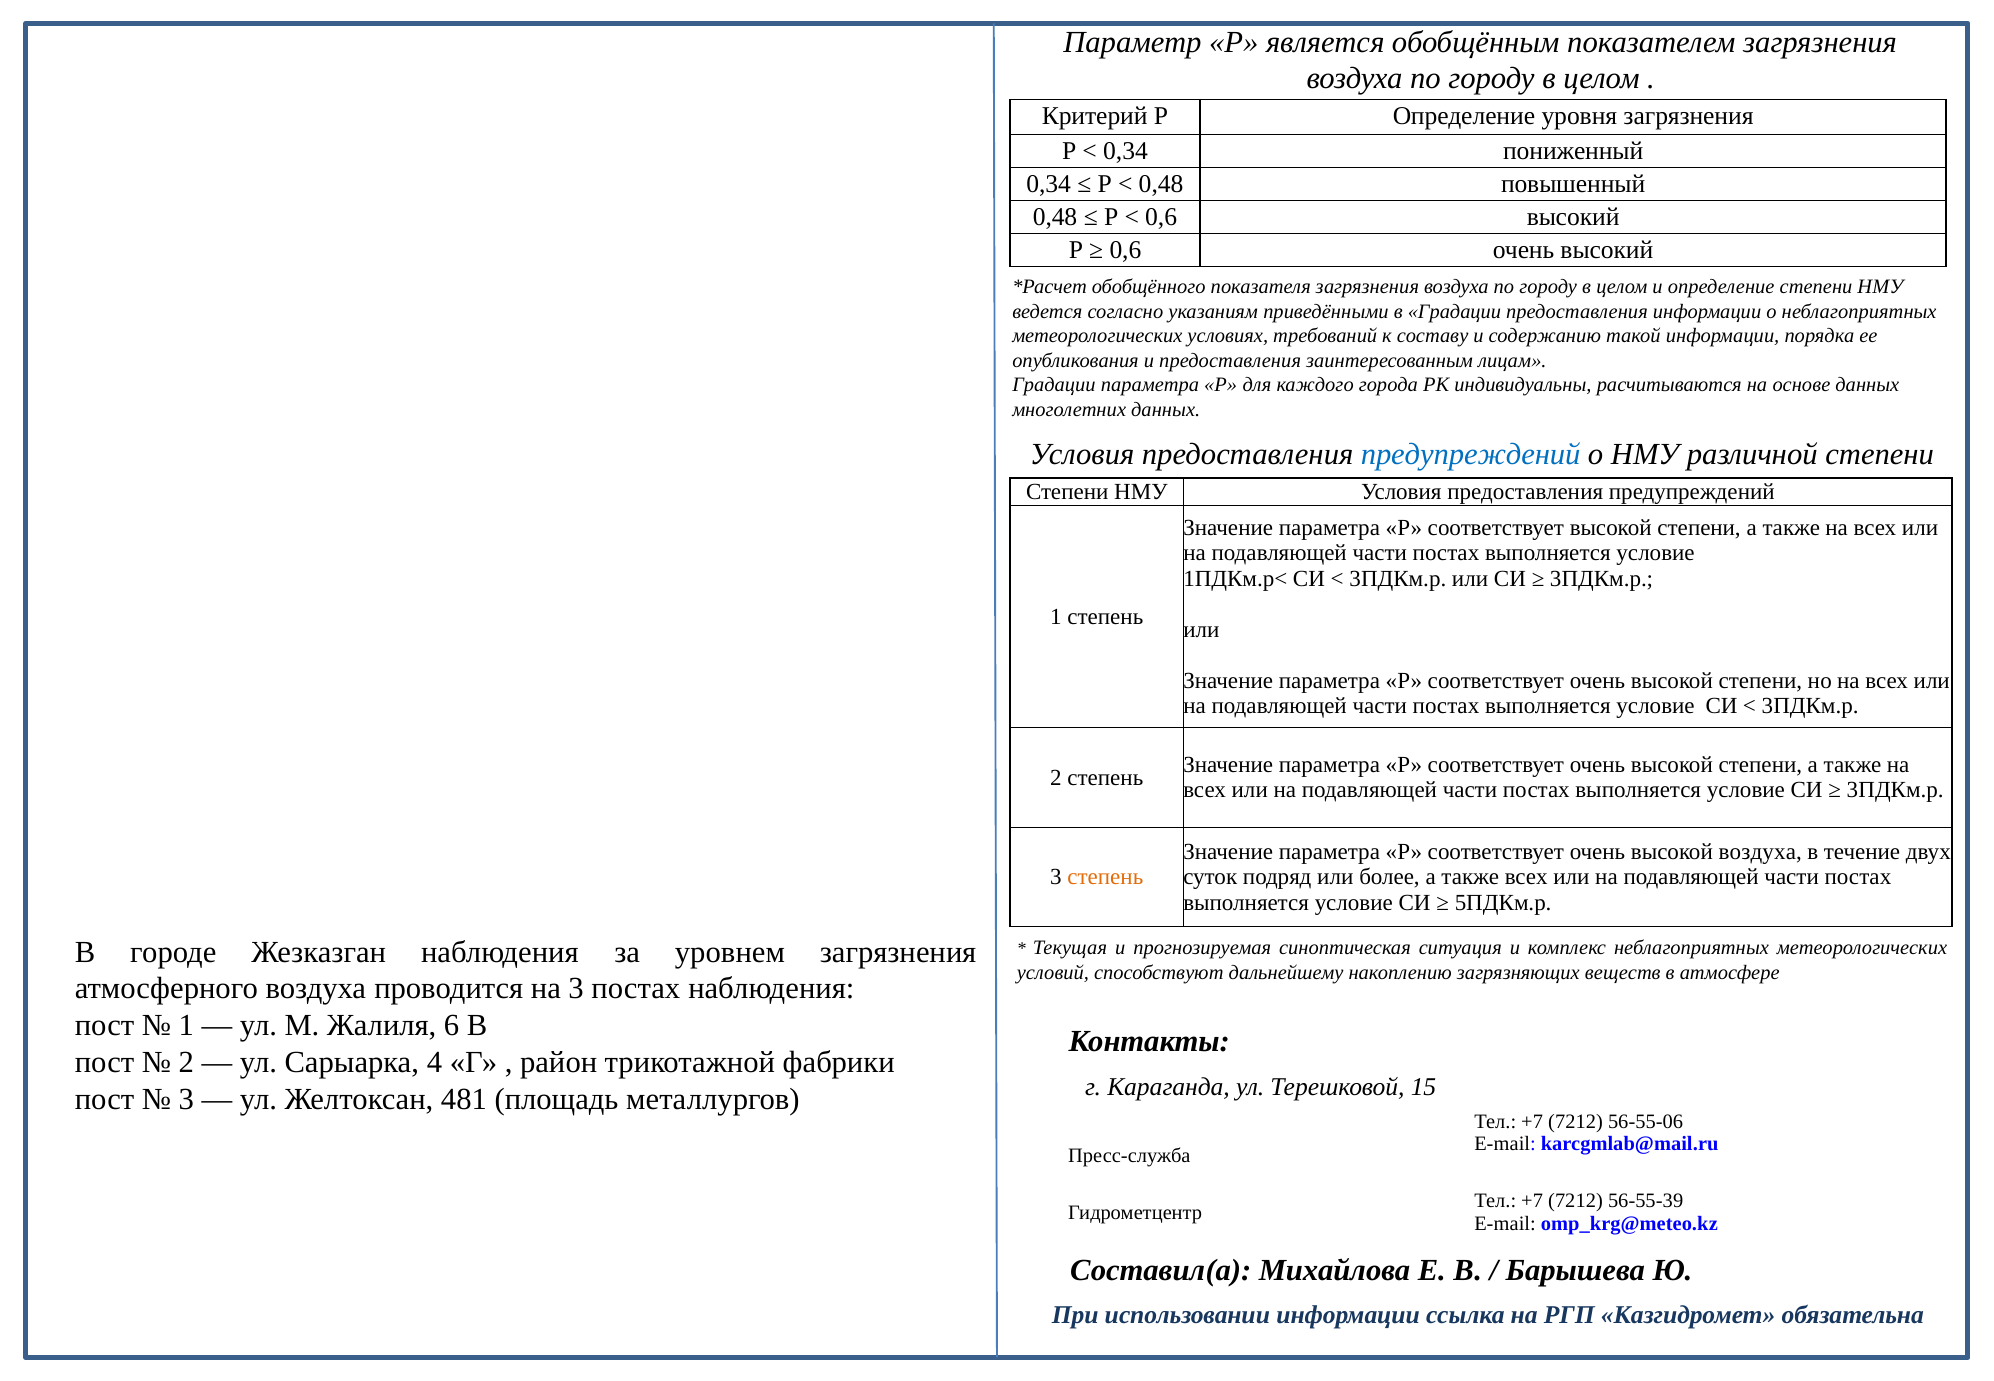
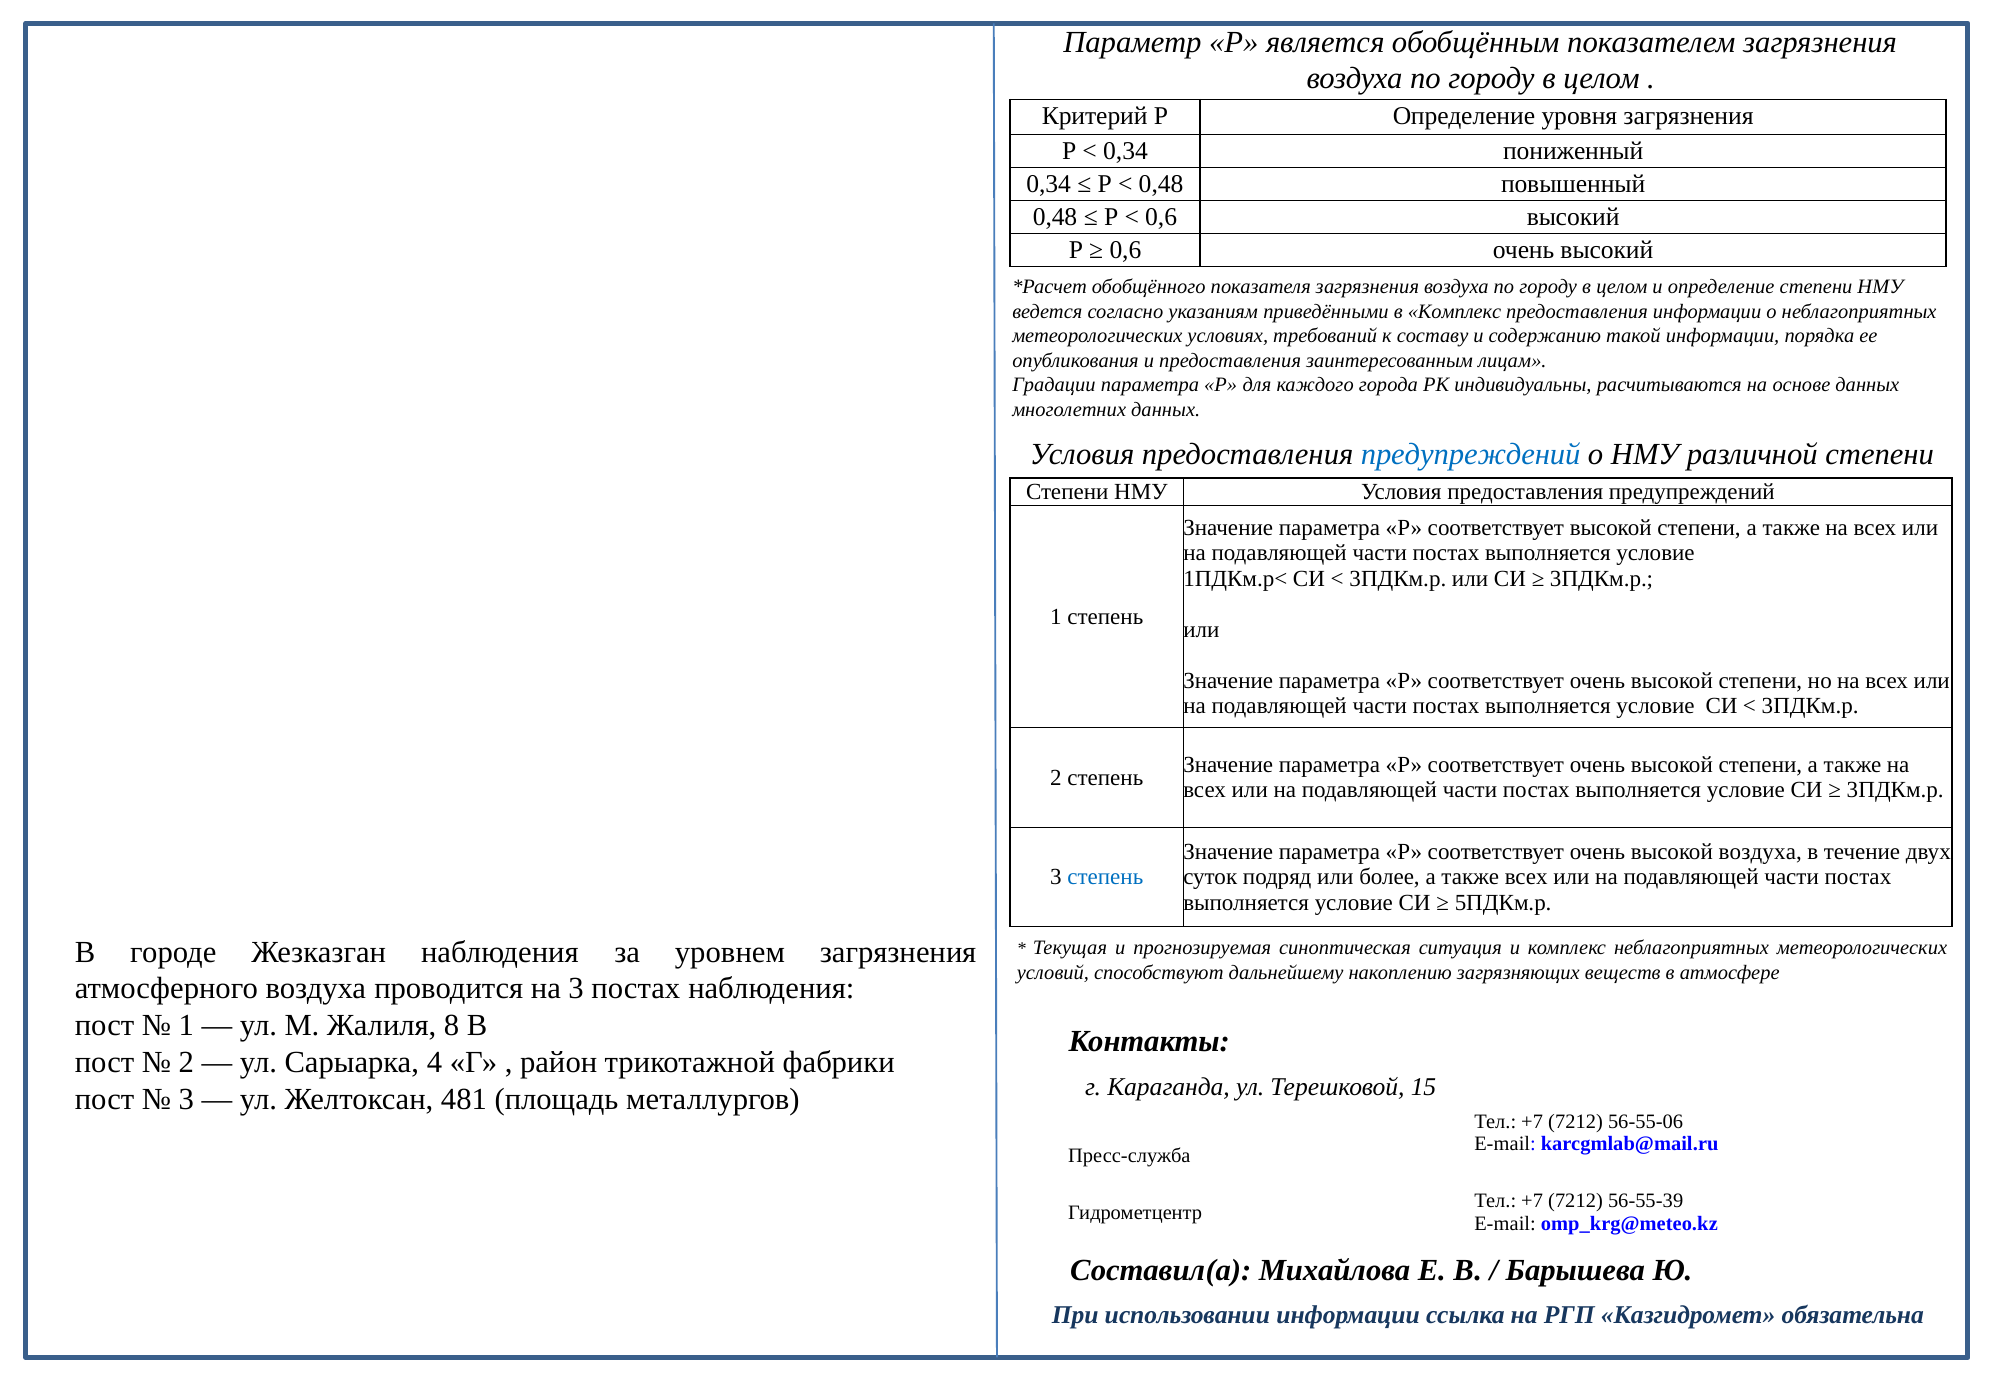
в Градации: Градации -> Комплекс
степень at (1105, 877) colour: orange -> blue
6: 6 -> 8
